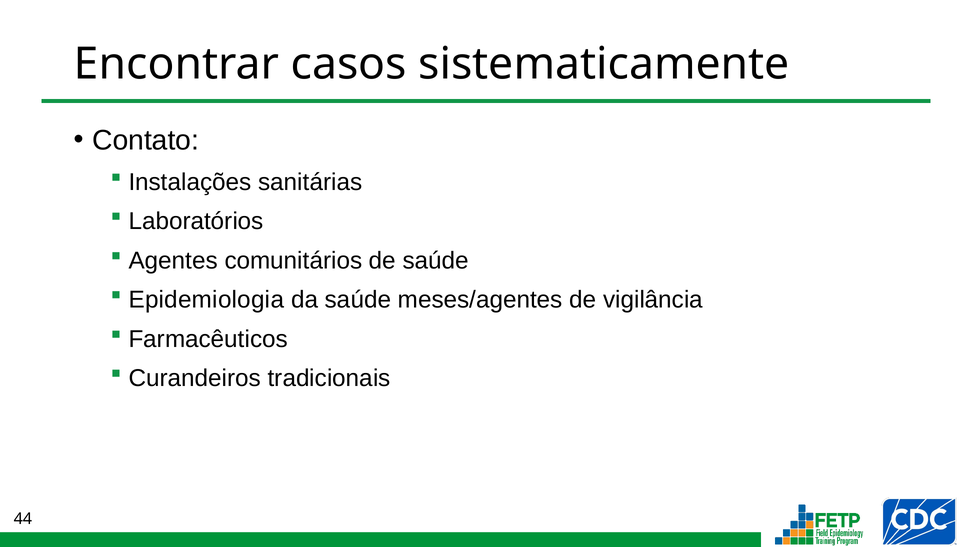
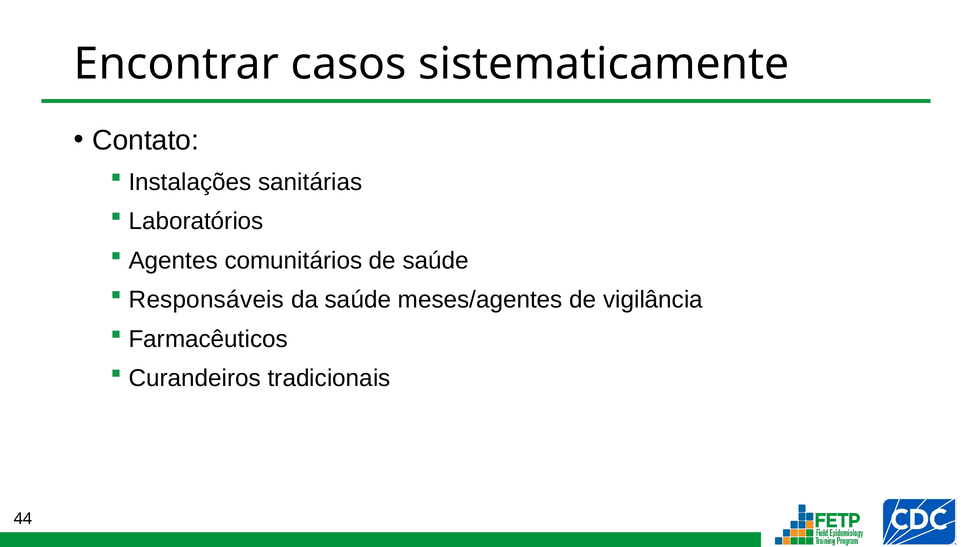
Epidemiologia: Epidemiologia -> Responsáveis
